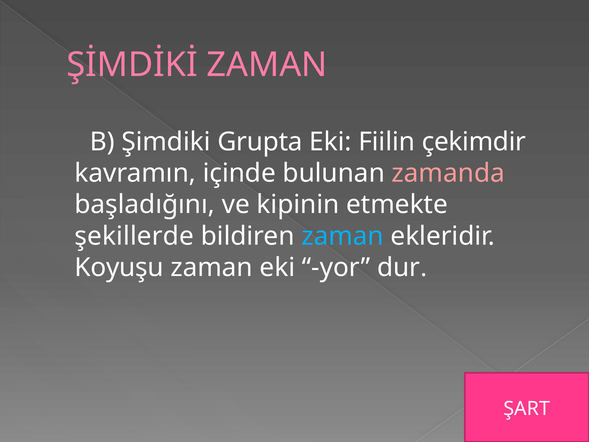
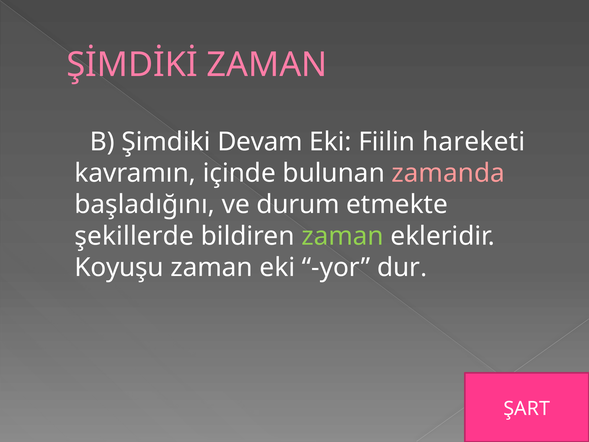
Grupta: Grupta -> Devam
çekimdir: çekimdir -> hareketi
kipinin: kipinin -> durum
zaman at (343, 236) colour: light blue -> light green
